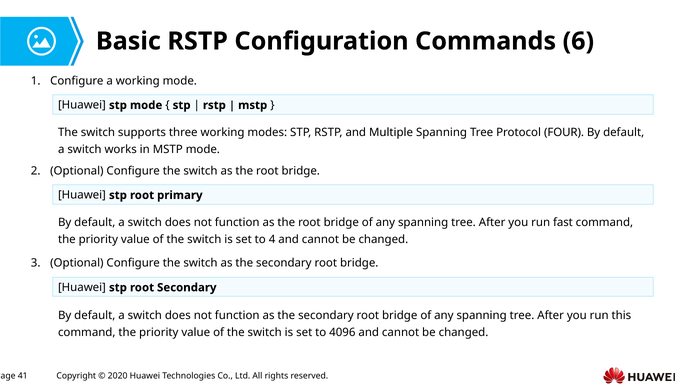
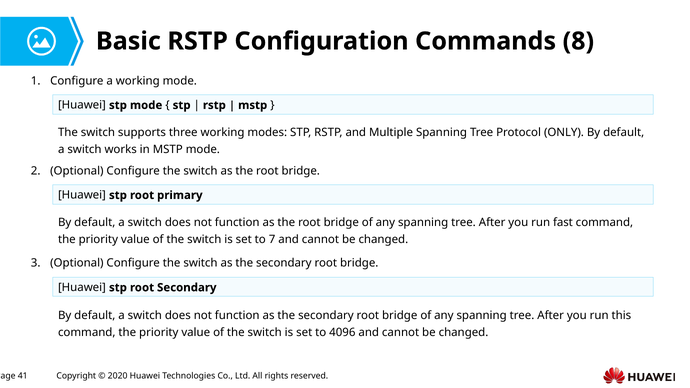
6: 6 -> 8
FOUR: FOUR -> ONLY
4: 4 -> 7
